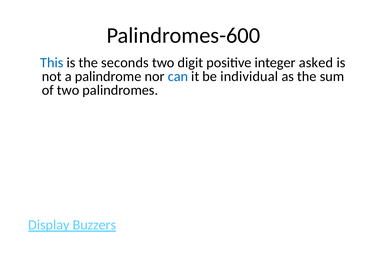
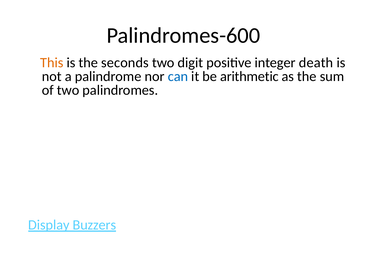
This colour: blue -> orange
asked: asked -> death
individual: individual -> arithmetic
